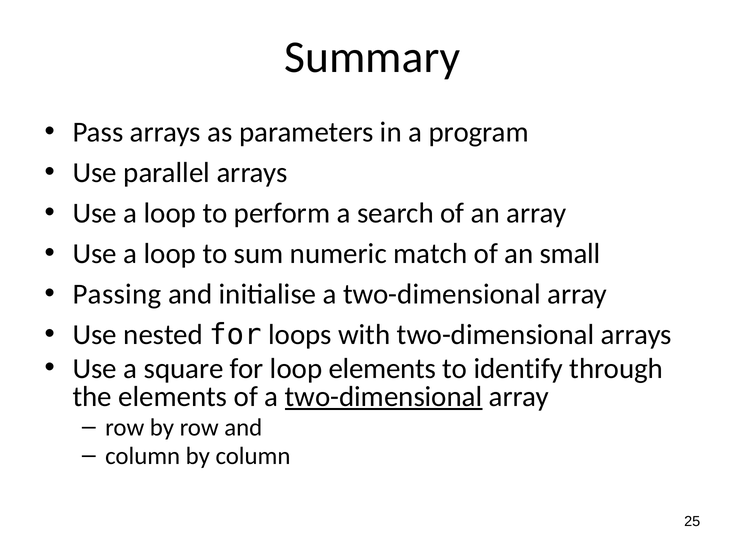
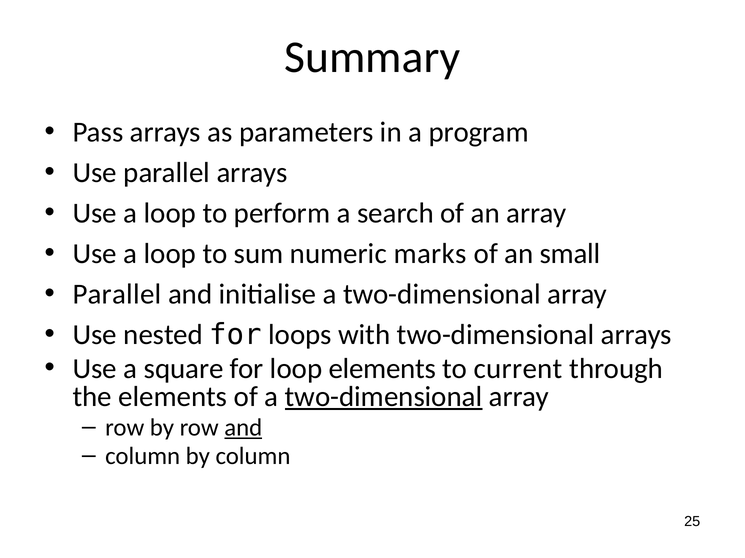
match: match -> marks
Passing at (117, 295): Passing -> Parallel
identify: identify -> current
and at (243, 428) underline: none -> present
